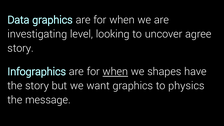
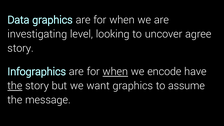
shapes: shapes -> encode
the at (15, 85) underline: none -> present
physics: physics -> assume
